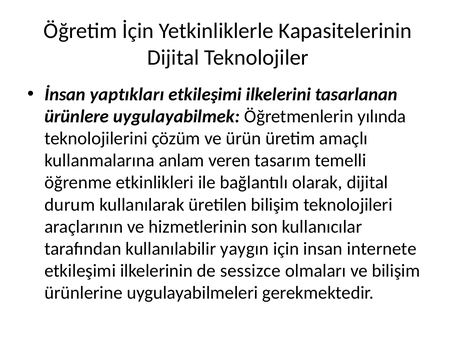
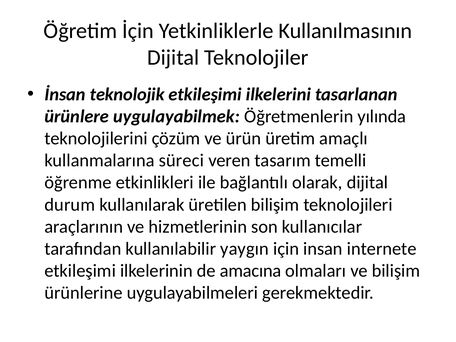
Kapasitelerinin: Kapasitelerinin -> Kullanılmasının
yaptıkları: yaptıkları -> teknolojik
anlam: anlam -> süreci
sessizce: sessizce -> amacına
